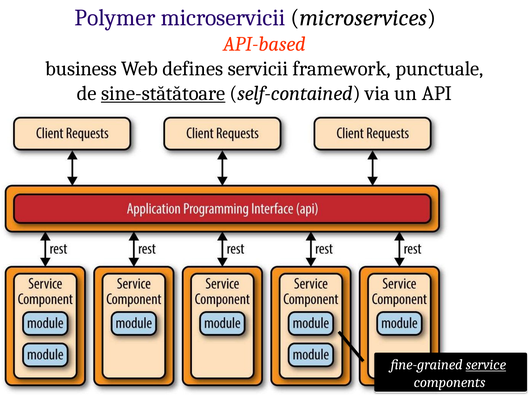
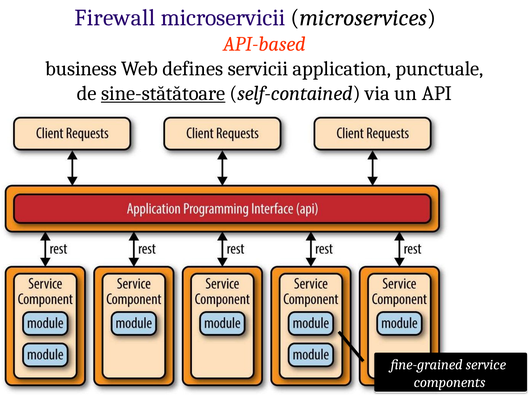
Polymer: Polymer -> Firewall
framework: framework -> application
service underline: present -> none
